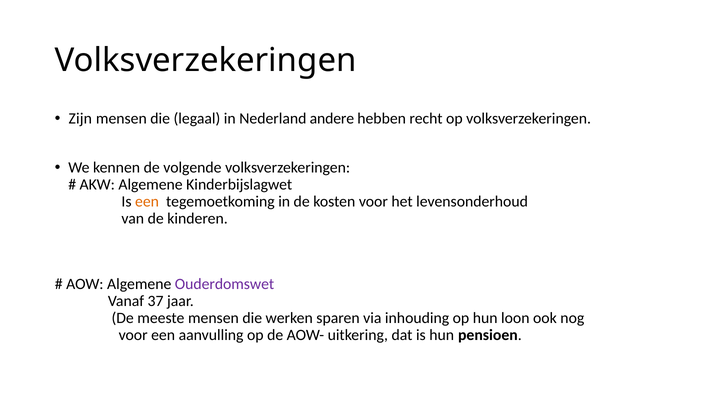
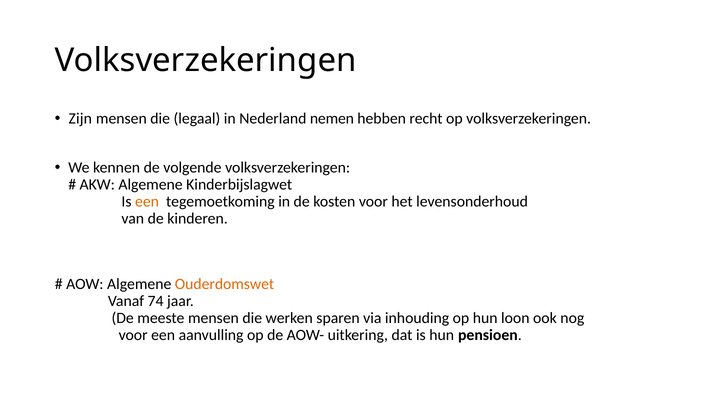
andere: andere -> nemen
Ouderdomswet colour: purple -> orange
37: 37 -> 74
